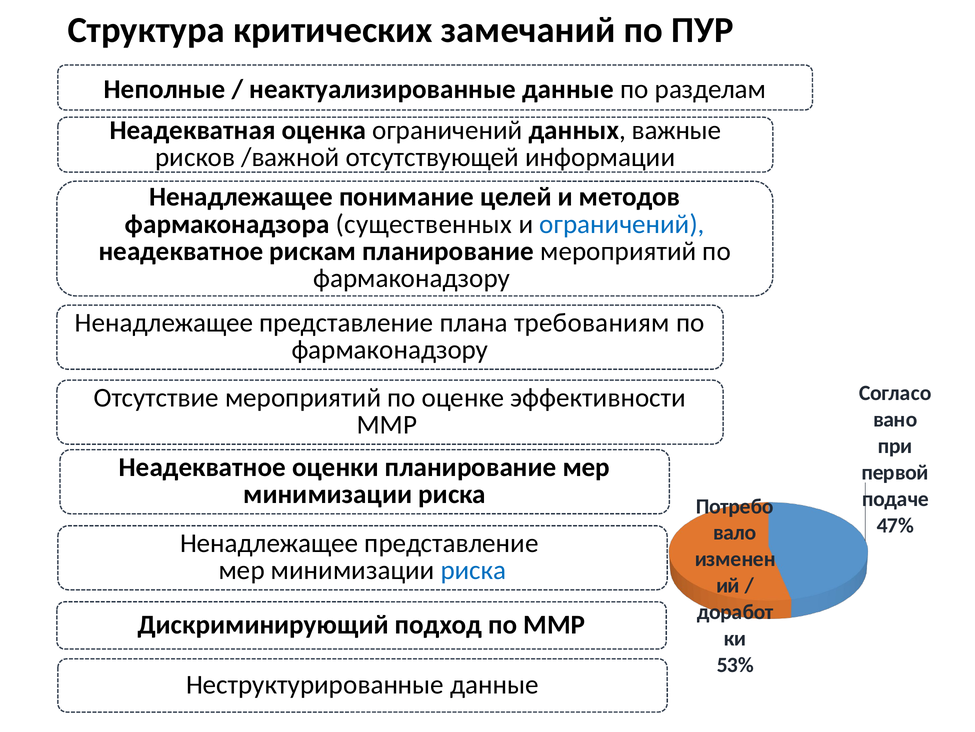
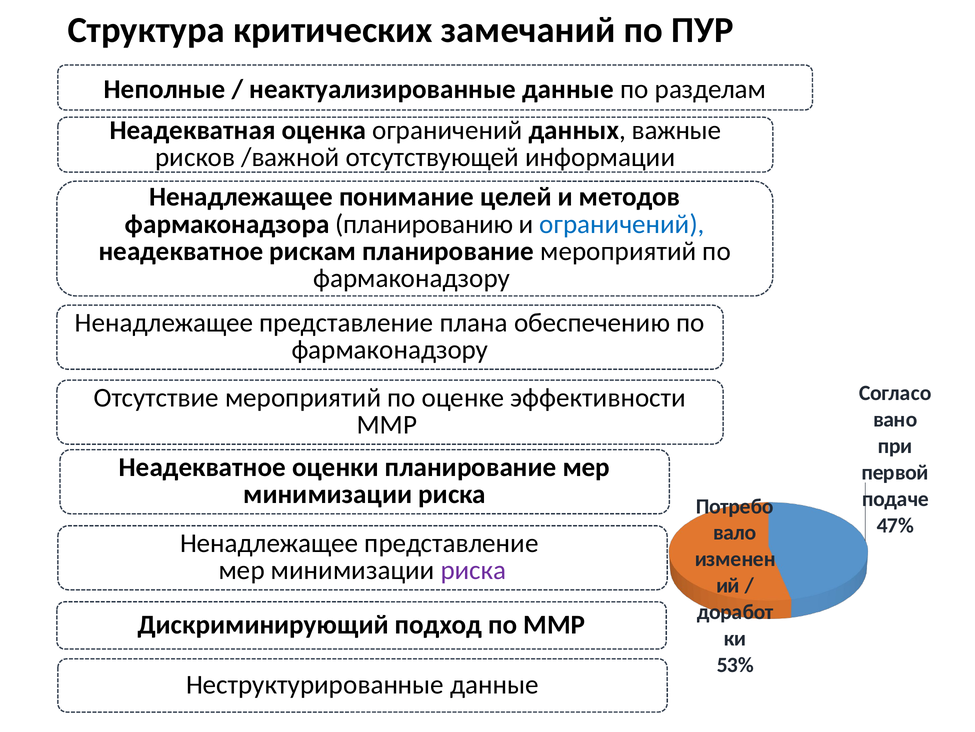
существенных: существенных -> планированию
требованиям: требованиям -> обеспечению
риска at (473, 570) colour: blue -> purple
